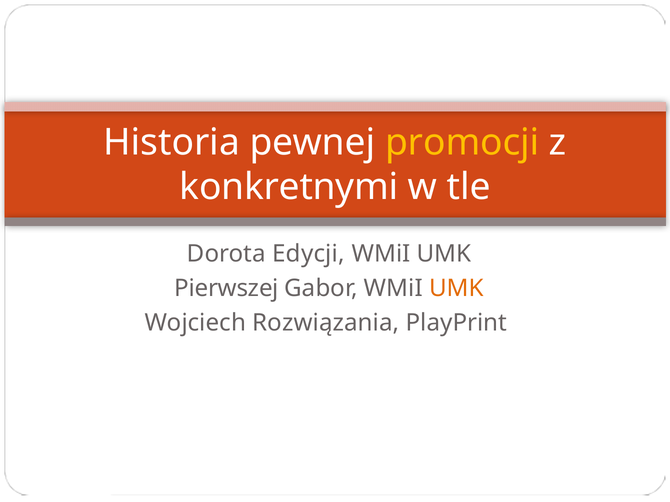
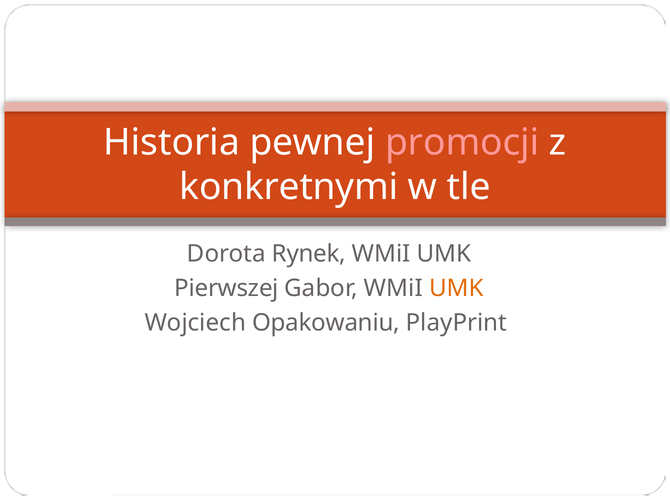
promocji colour: yellow -> pink
Edycji: Edycji -> Rynek
Rozwiązania: Rozwiązania -> Opakowaniu
